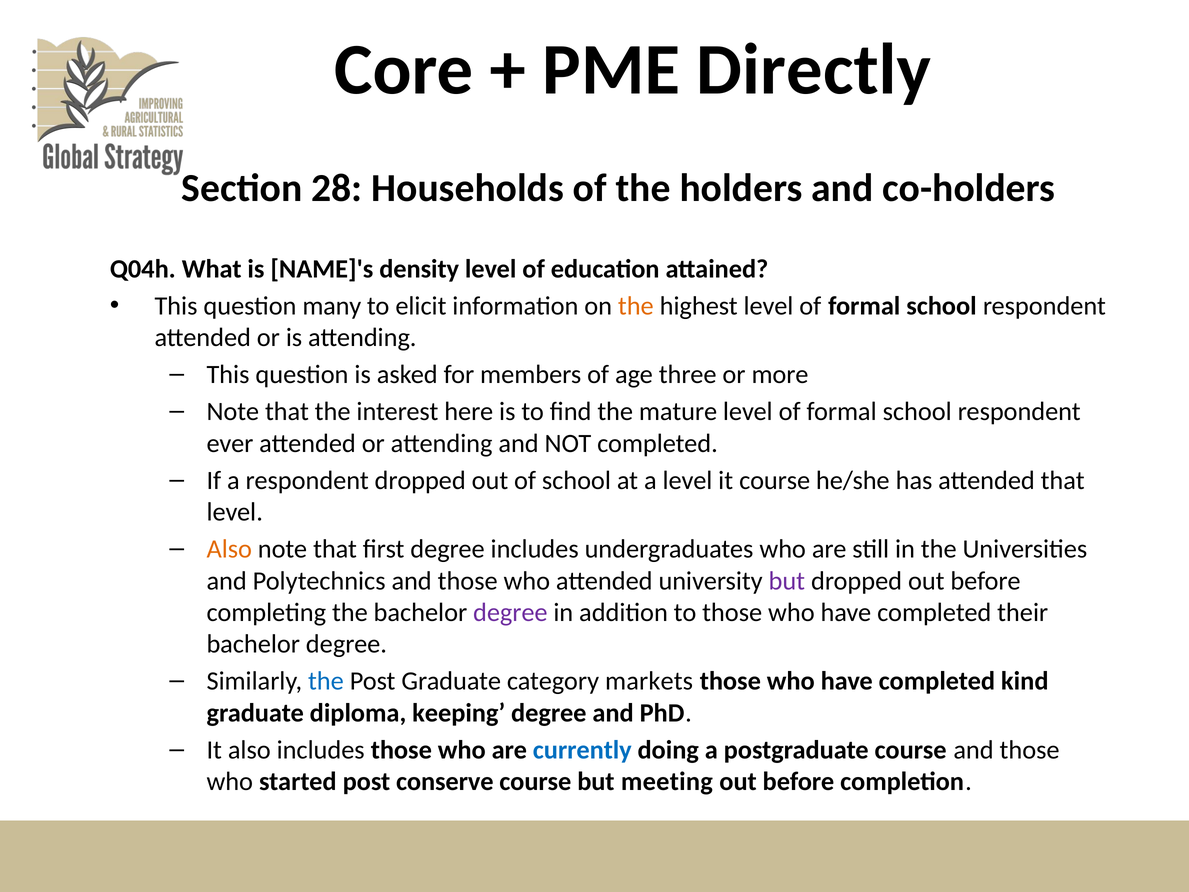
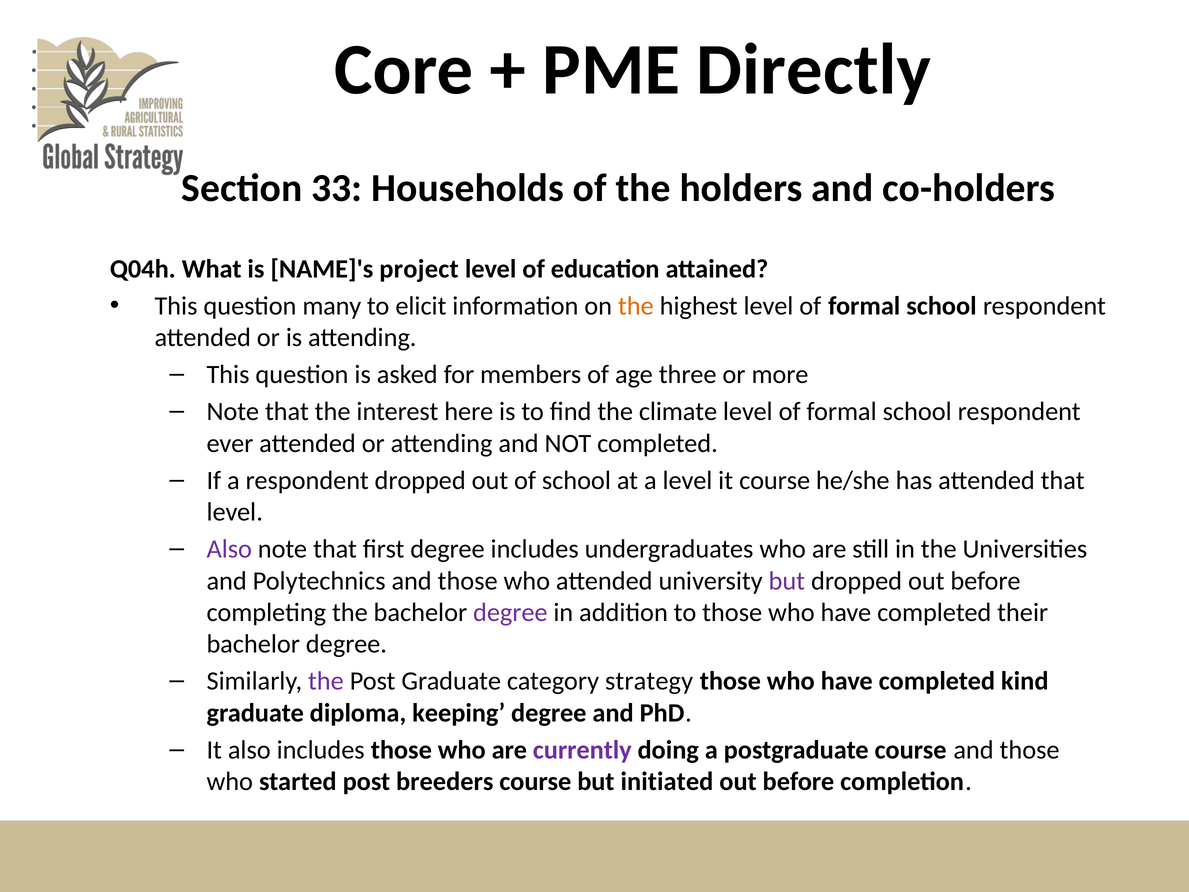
28: 28 -> 33
density: density -> project
mature: mature -> climate
Also at (229, 549) colour: orange -> purple
the at (326, 681) colour: blue -> purple
markets: markets -> strategy
currently colour: blue -> purple
conserve: conserve -> breeders
meeting: meeting -> initiated
